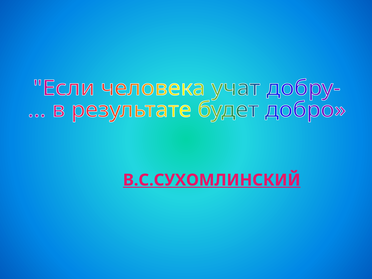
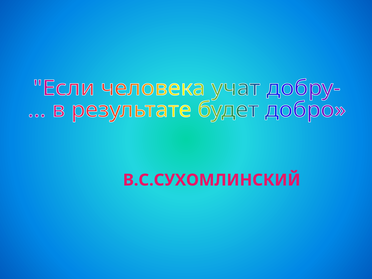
В.С.СУХОМЛИНСКИЙ underline: present -> none
